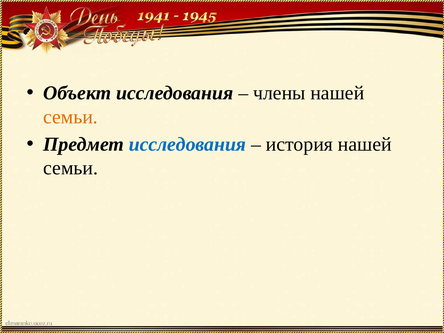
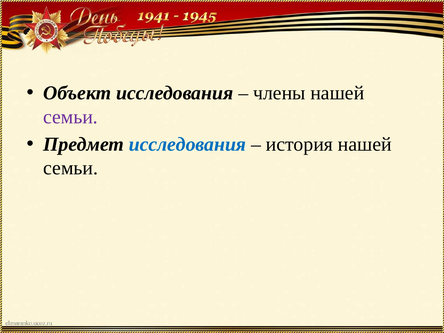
семьи at (71, 117) colour: orange -> purple
